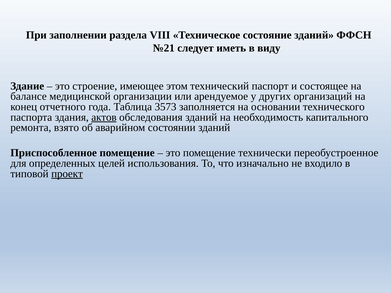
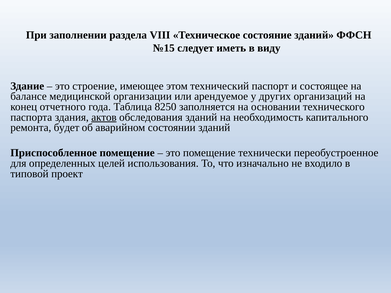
№21: №21 -> №15
3573: 3573 -> 8250
взято: взято -> будет
проект underline: present -> none
